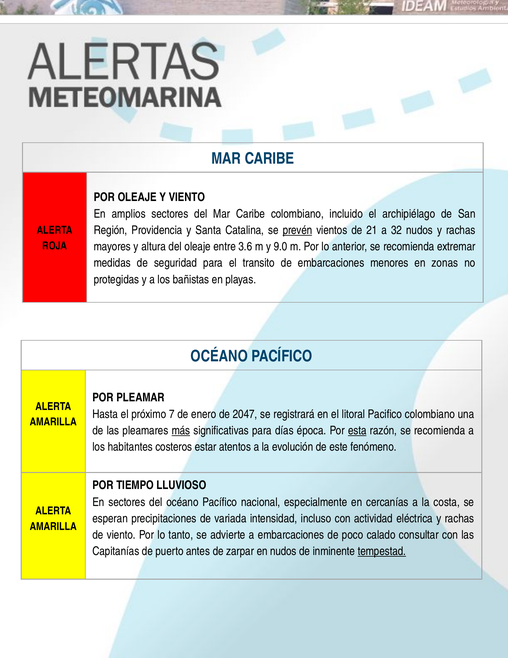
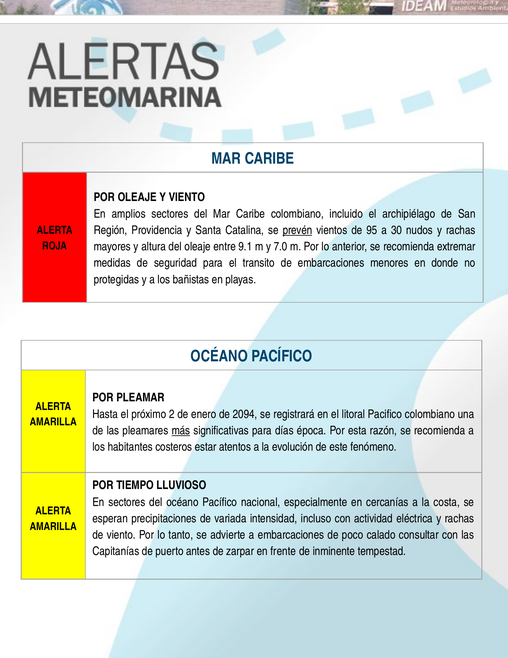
21: 21 -> 95
32: 32 -> 30
3.6: 3.6 -> 9.1
9.0: 9.0 -> 7.0
zonas: zonas -> donde
7: 7 -> 2
2047: 2047 -> 2094
esta underline: present -> none
en nudos: nudos -> frente
tempestad underline: present -> none
